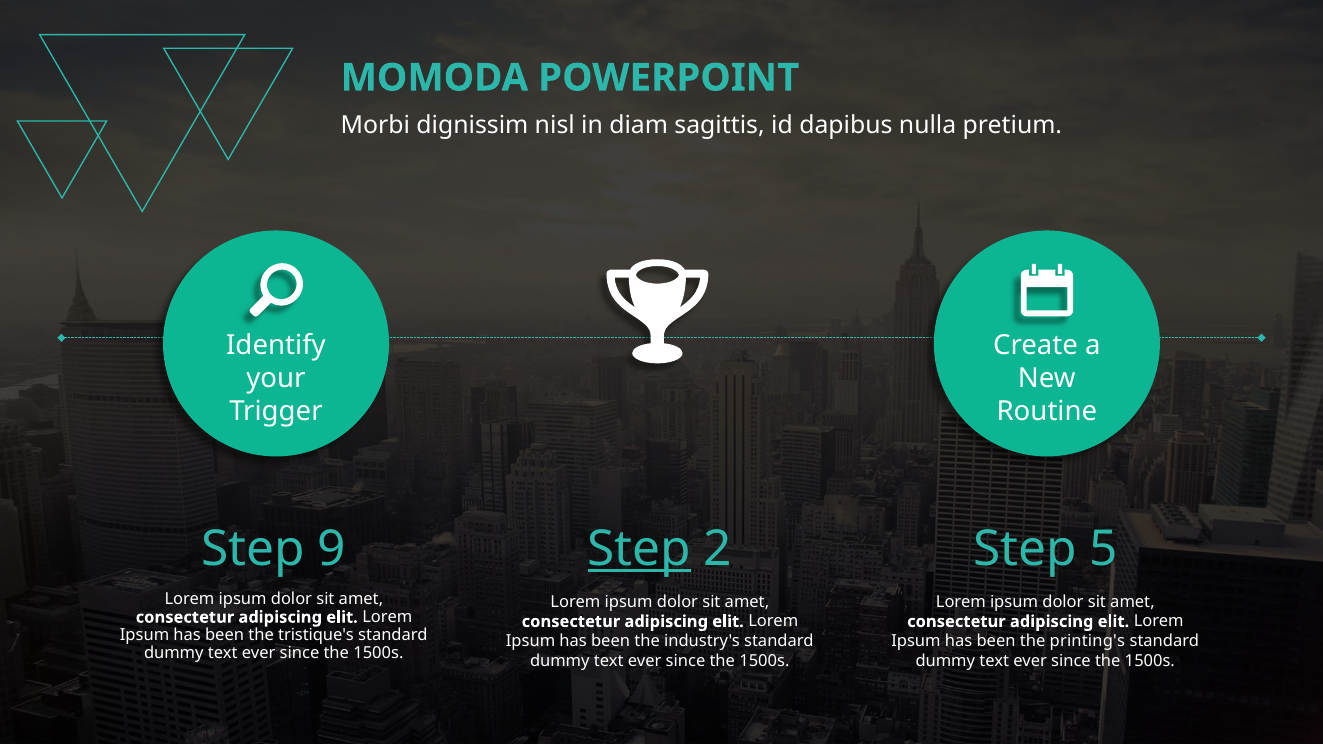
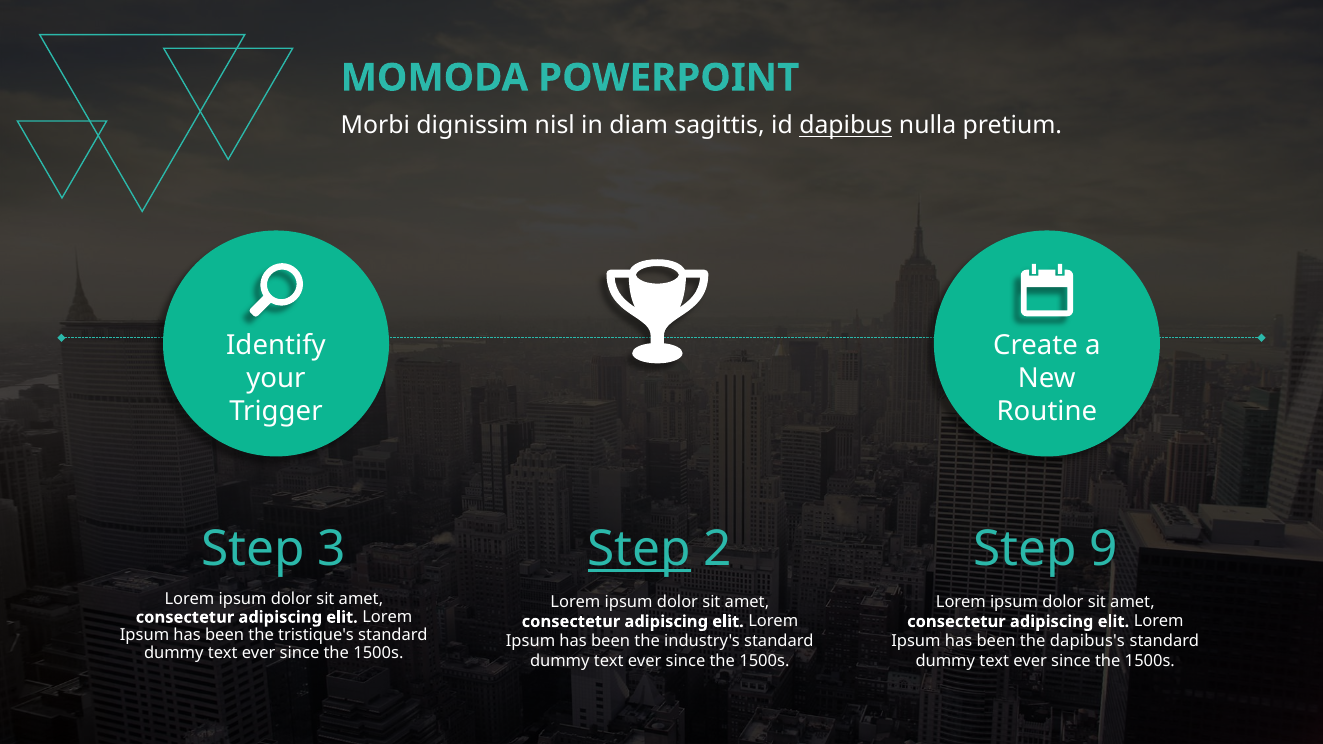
dapibus underline: none -> present
9: 9 -> 3
5: 5 -> 9
printing's: printing's -> dapibus's
